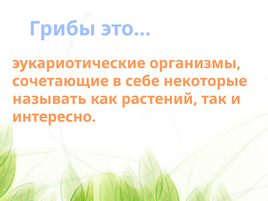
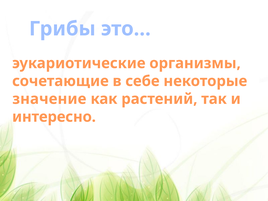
называть: называть -> значение
